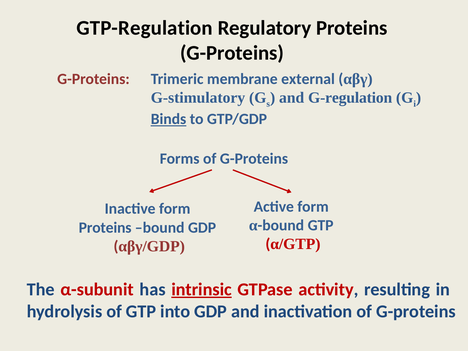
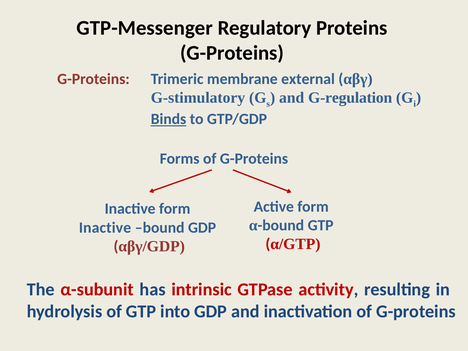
GTP-Regulation: GTP-Regulation -> GTP-Messenger
Proteins at (105, 228): Proteins -> Inactive
intrinsic underline: present -> none
